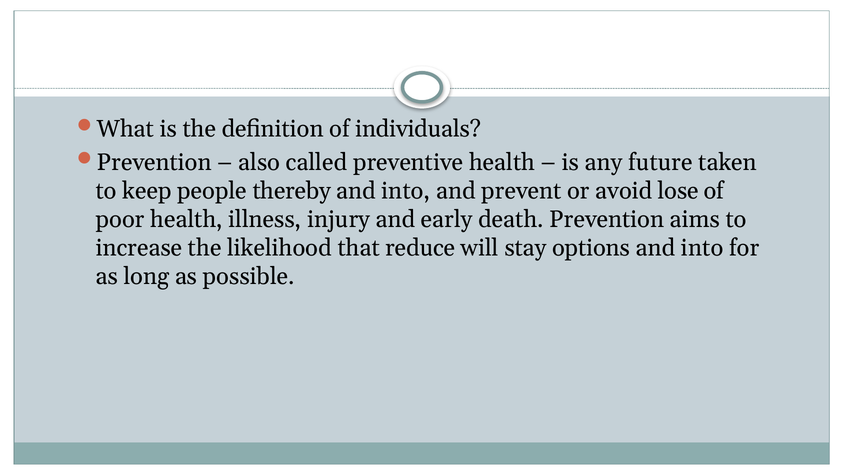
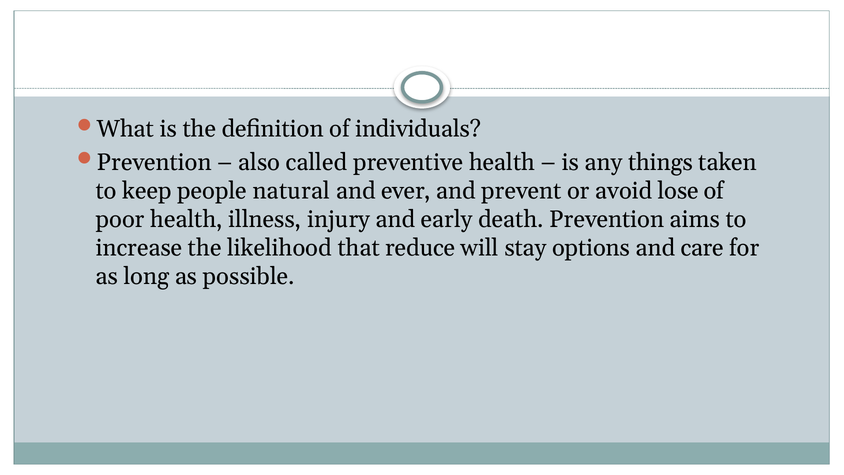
future: future -> things
thereby: thereby -> natural
into at (406, 191): into -> ever
into at (702, 248): into -> care
